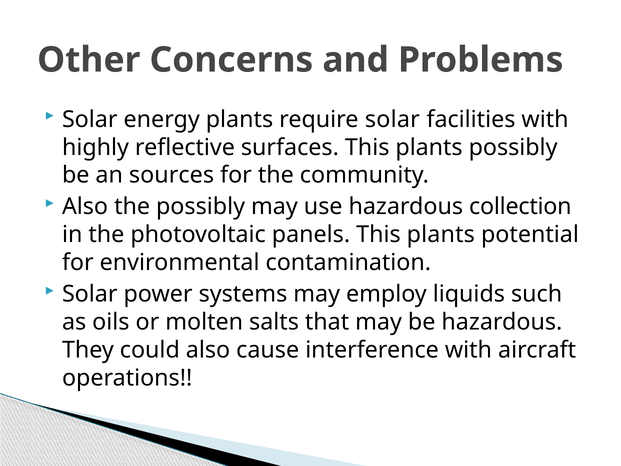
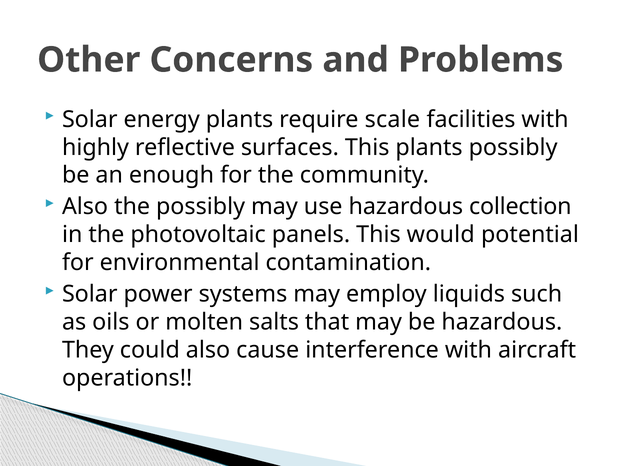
require solar: solar -> scale
sources: sources -> enough
panels This plants: plants -> would
